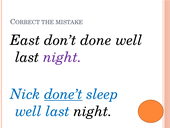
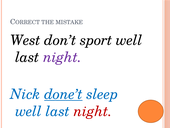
East: East -> West
done: done -> sport
night at (93, 111) colour: black -> red
